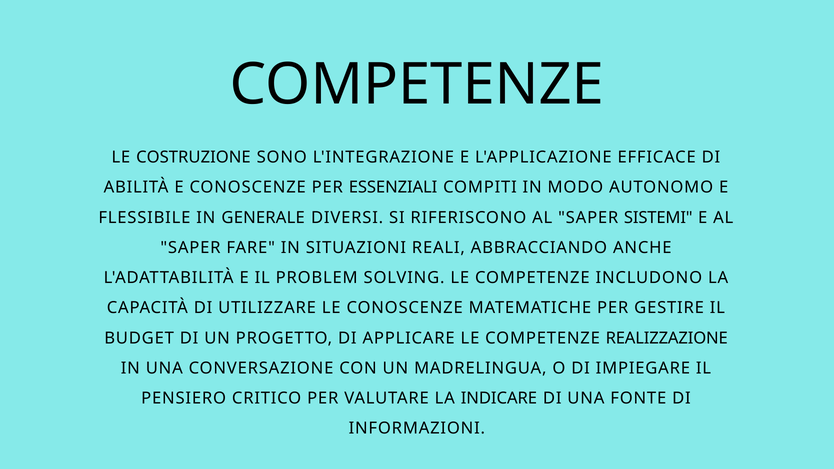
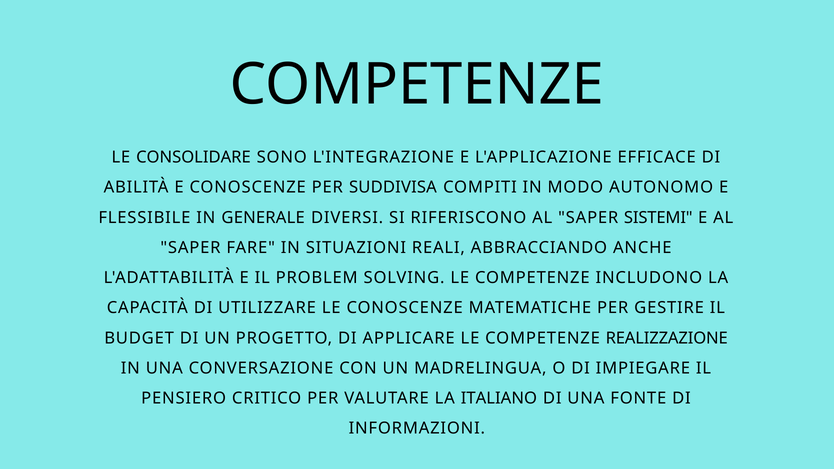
COSTRUZIONE: COSTRUZIONE -> CONSOLIDARE
ESSENZIALI: ESSENZIALI -> SUDDIVISA
INDICARE: INDICARE -> ITALIANO
